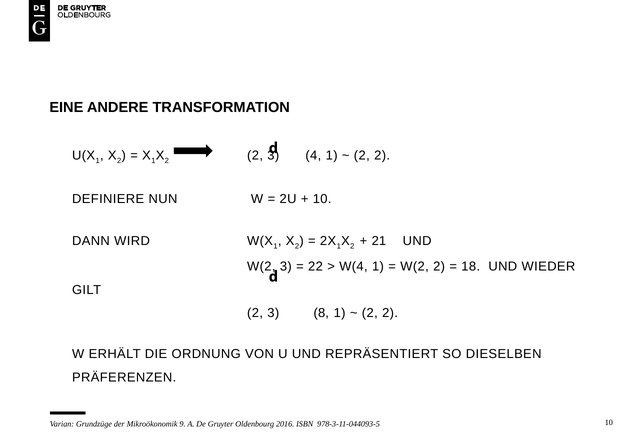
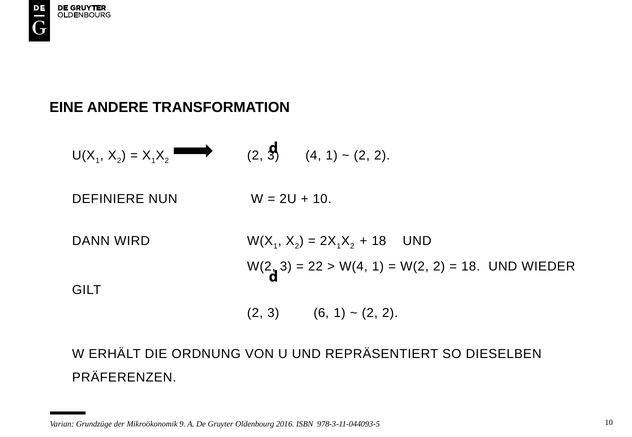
21 at (379, 241): 21 -> 18
8: 8 -> 6
